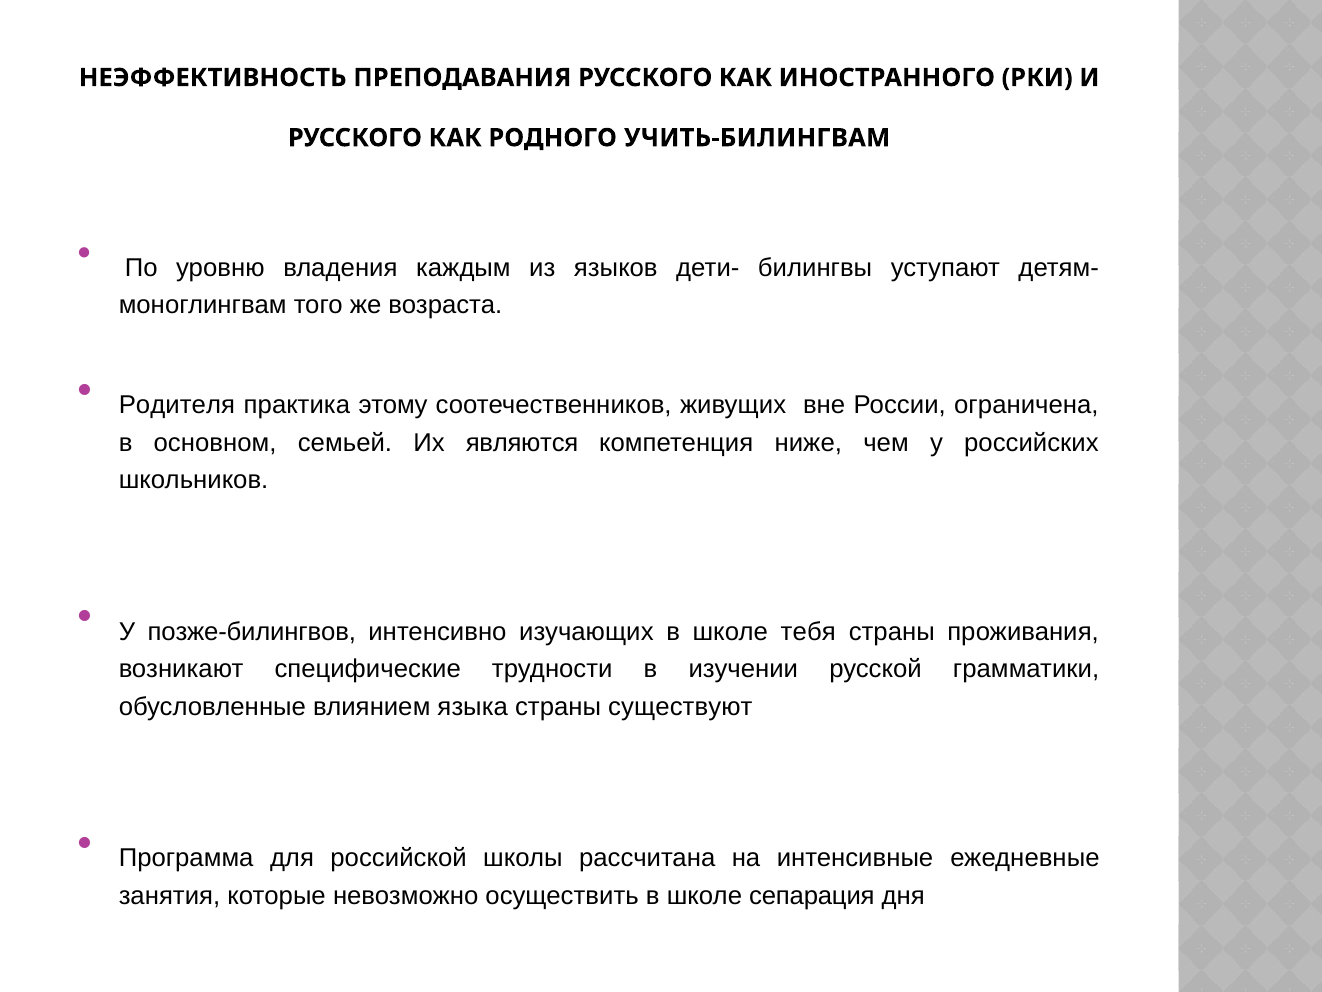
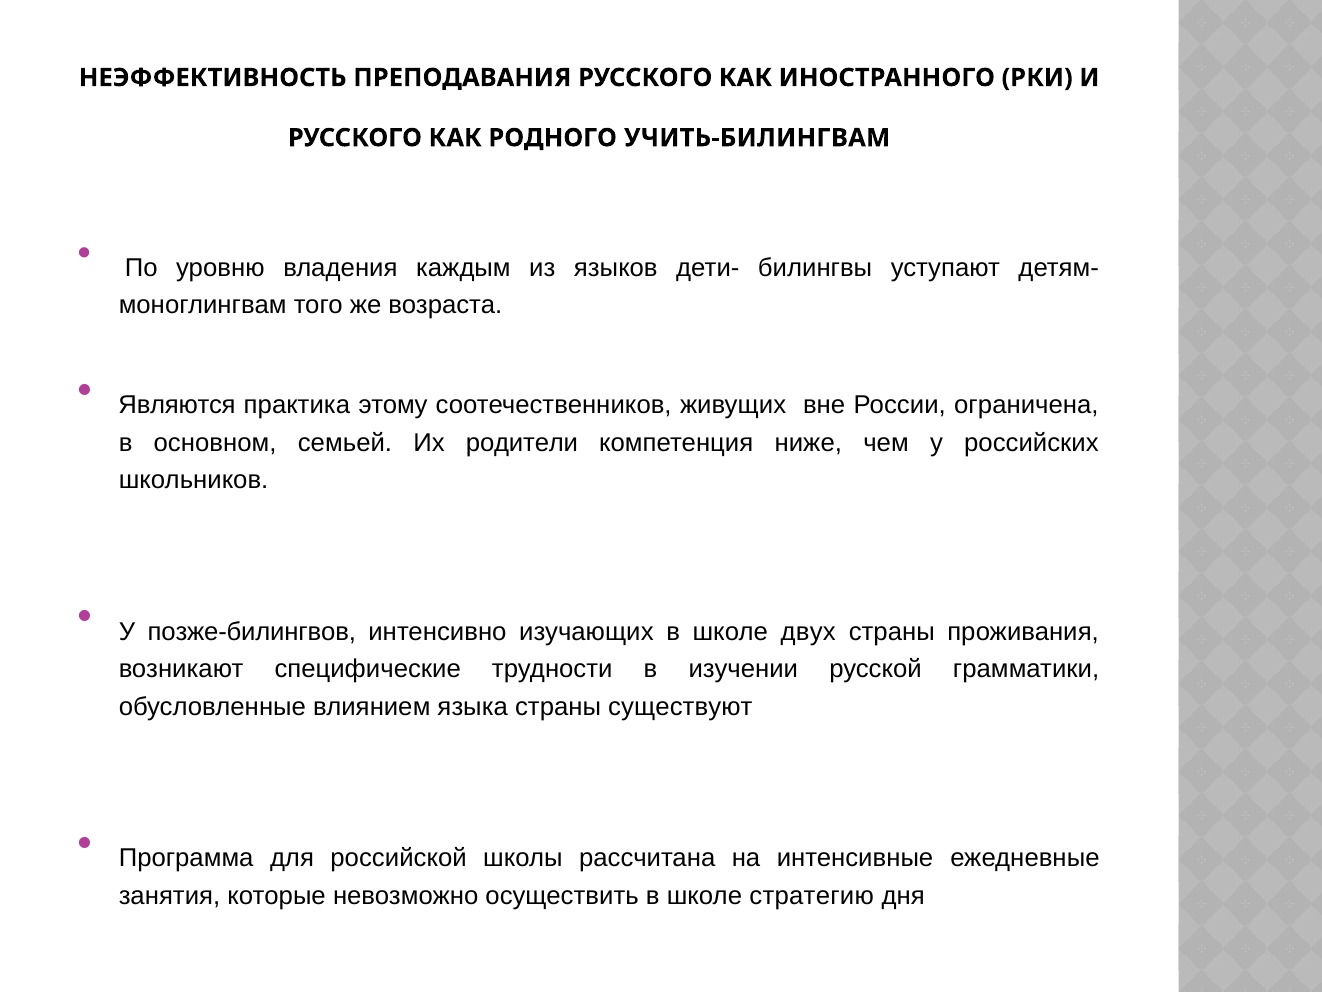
Родителя: Родителя -> Являются
являются: являются -> родители
тебя: тебя -> двух
сепарация: сепарация -> стратегию
